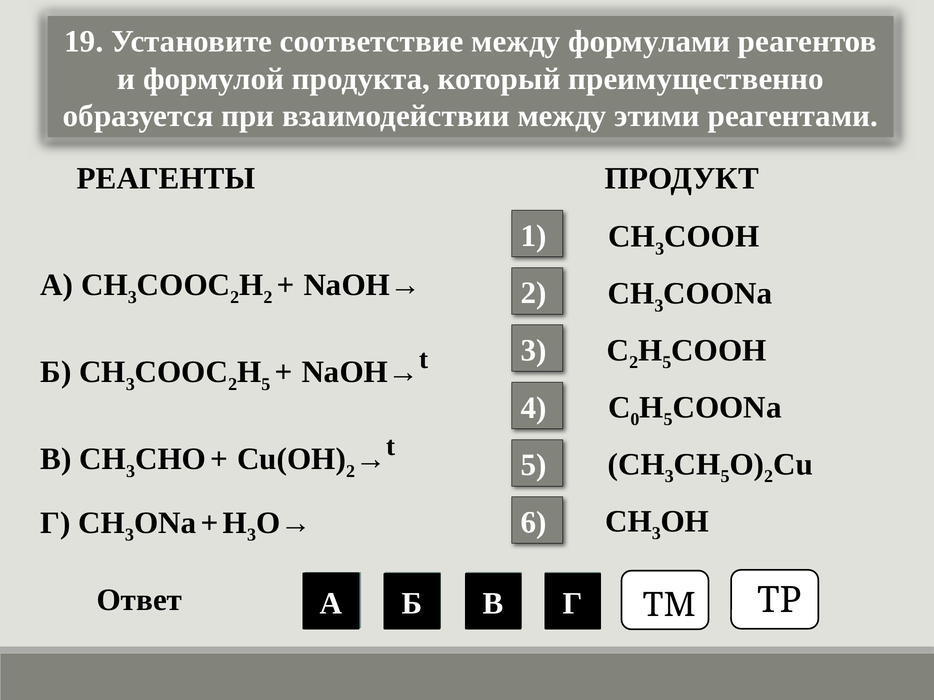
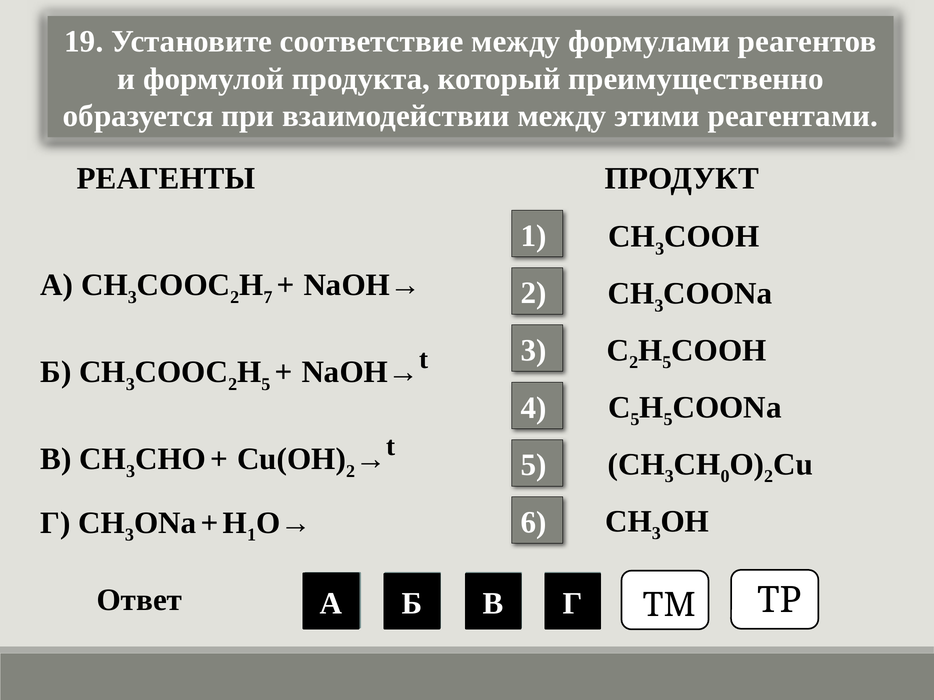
2 at (268, 297): 2 -> 7
0 at (635, 420): 0 -> 5
5 at (725, 477): 5 -> 0
3 at (252, 535): 3 -> 1
